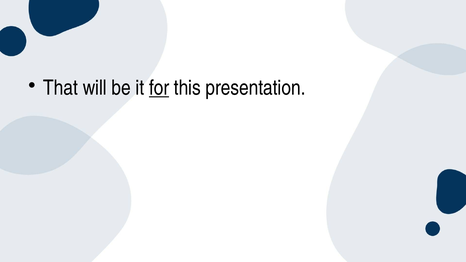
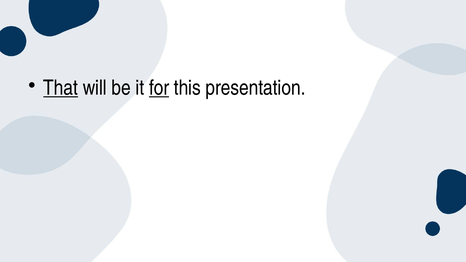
That underline: none -> present
